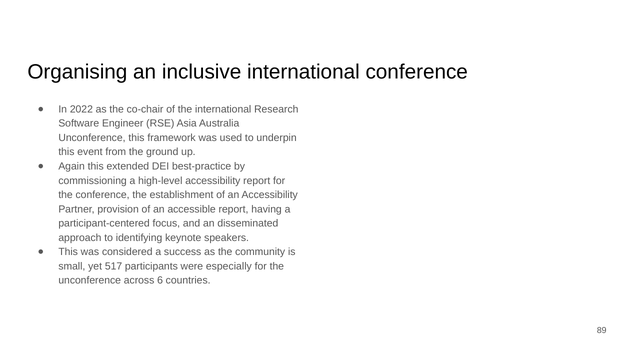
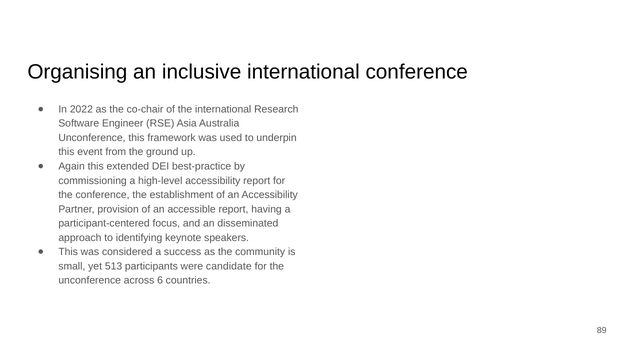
517: 517 -> 513
especially: especially -> candidate
